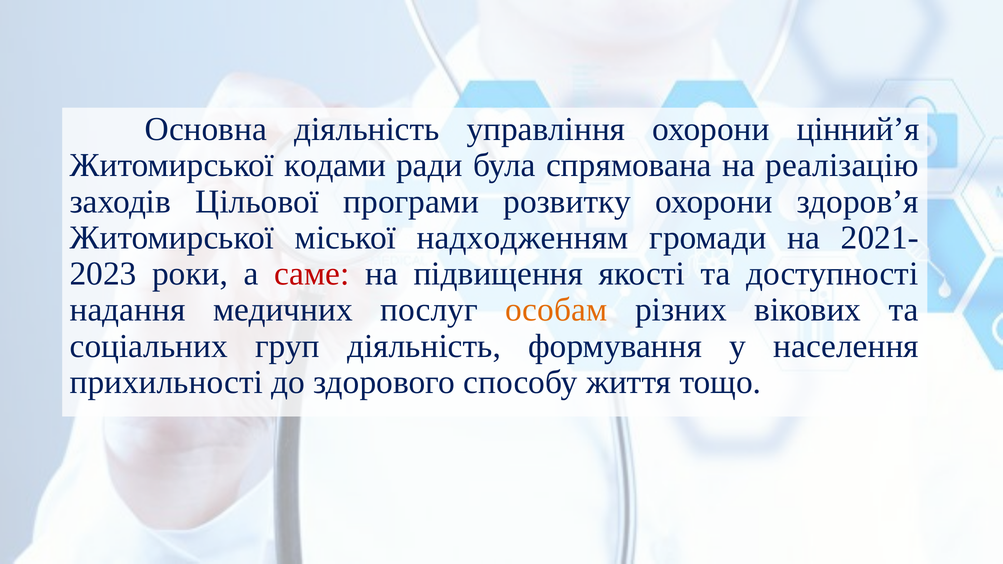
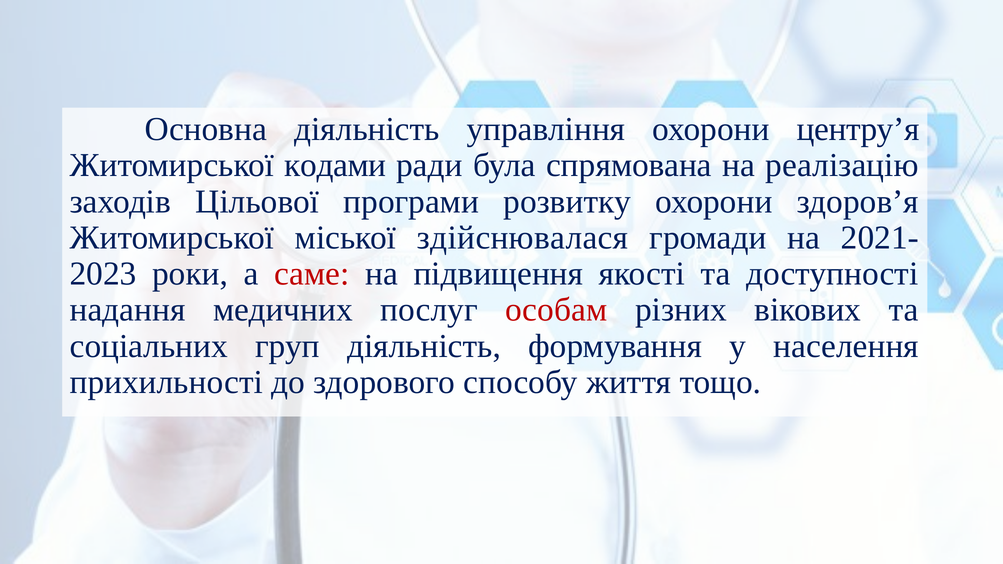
цінний’я: цінний’я -> центру’я
надходженням: надходженням -> здійснювалася
особам colour: orange -> red
